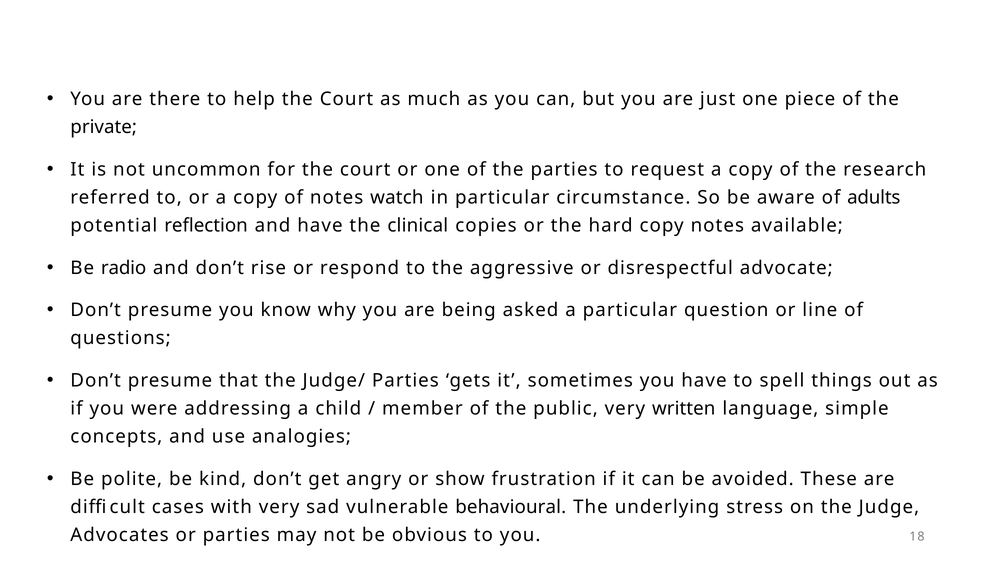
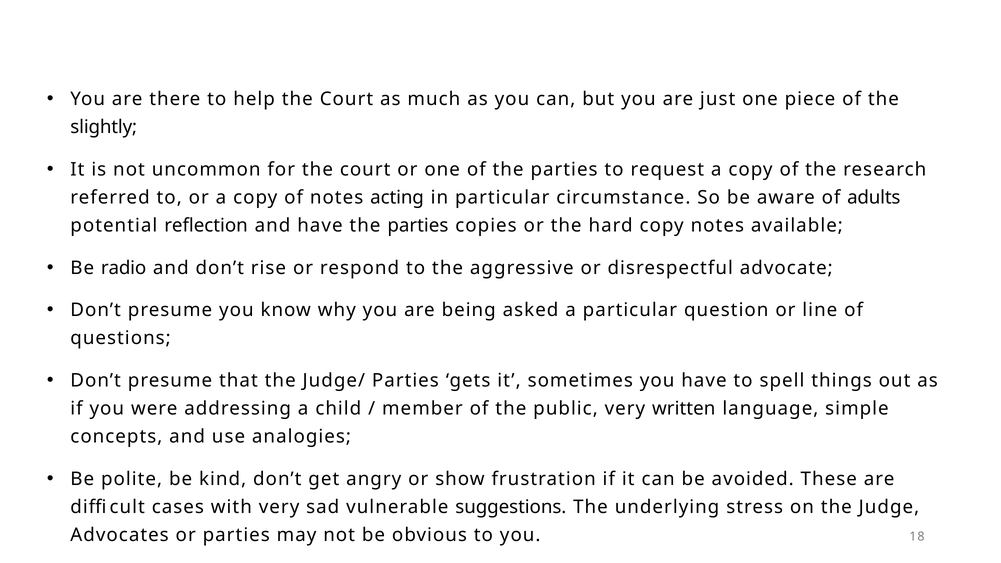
private: private -> slightly
watch: watch -> acting
have the clinical: clinical -> parties
behavioural: behavioural -> suggestions
